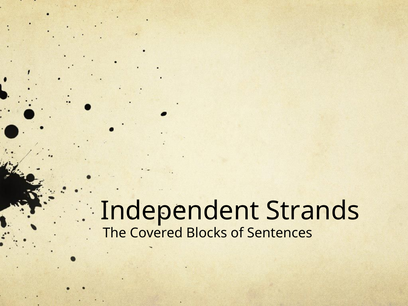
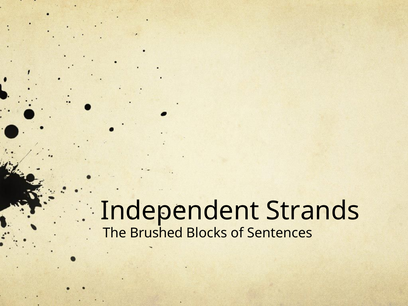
Covered: Covered -> Brushed
